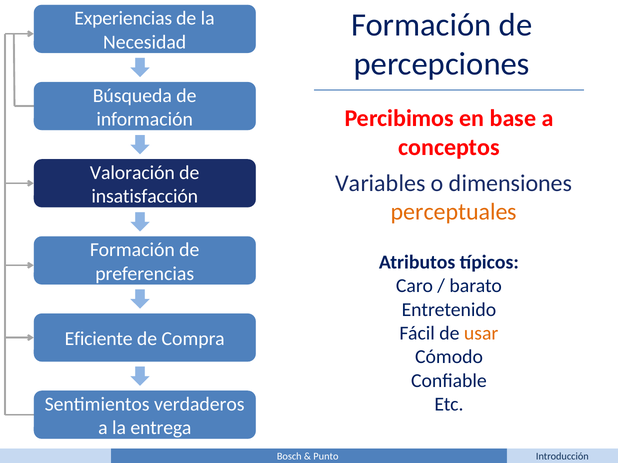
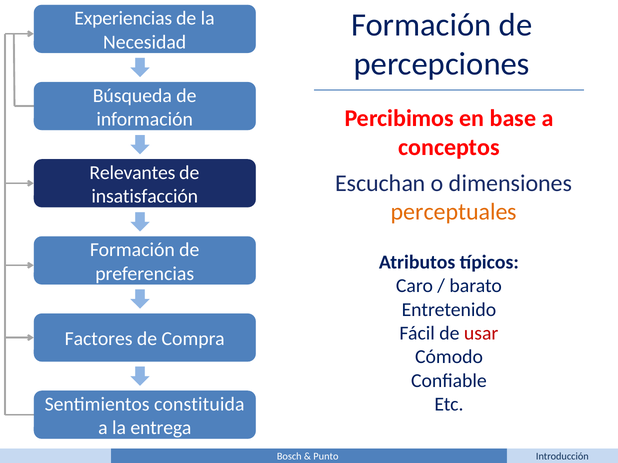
Valoración: Valoración -> Relevantes
Variables: Variables -> Escuchan
usar colour: orange -> red
Eficiente: Eficiente -> Factores
verdaderos: verdaderos -> constituida
